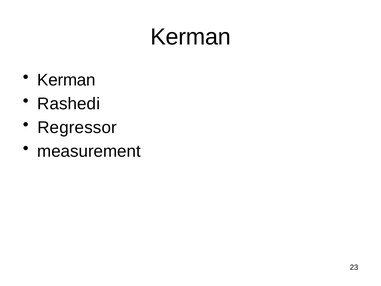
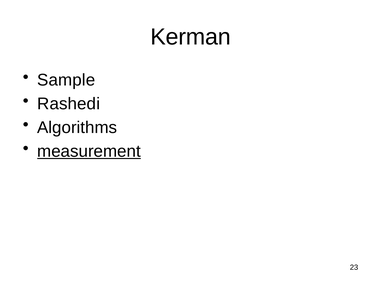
Kerman at (66, 80): Kerman -> Sample
Regressor: Regressor -> Algorithms
measurement underline: none -> present
